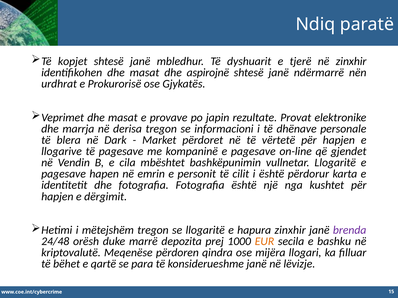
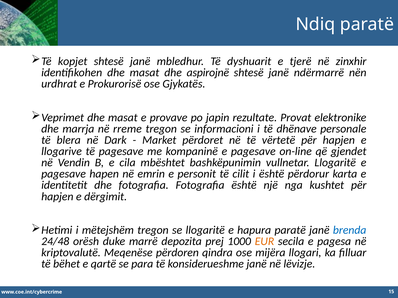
derisa: derisa -> rreme
hapura zinxhir: zinxhir -> paratë
brenda colour: purple -> blue
bashku: bashku -> pagesa
